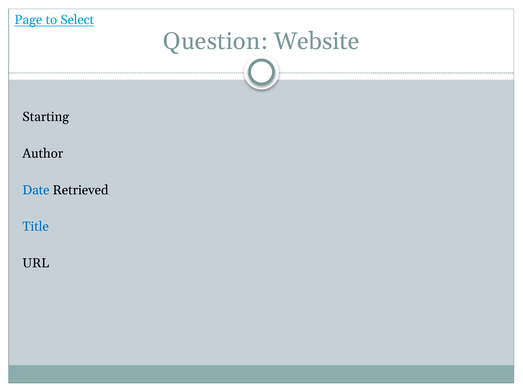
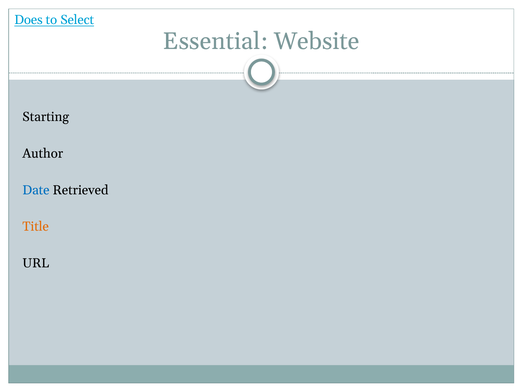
Page: Page -> Does
Question: Question -> Essential
Title colour: blue -> orange
